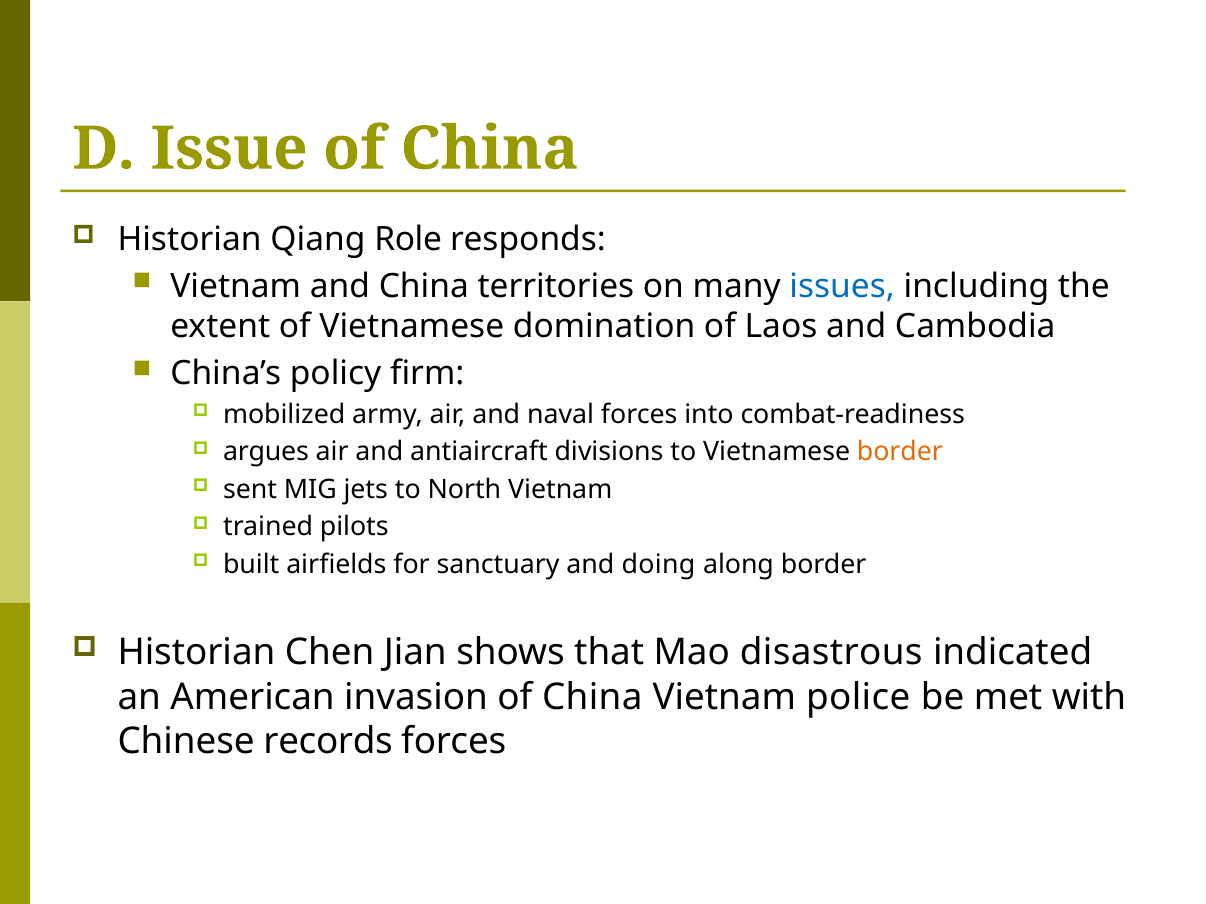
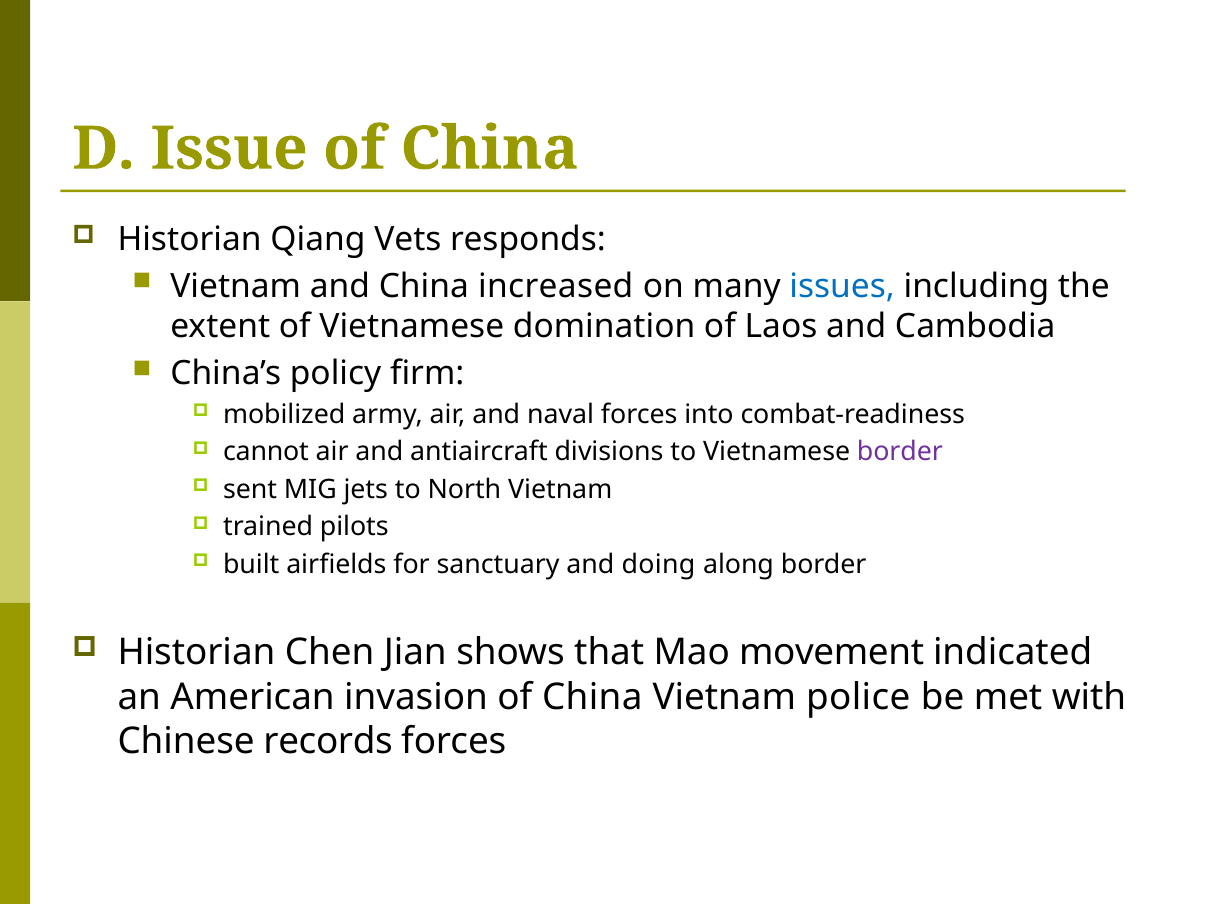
Role: Role -> Vets
territories: territories -> increased
argues: argues -> cannot
border at (900, 452) colour: orange -> purple
disastrous: disastrous -> movement
